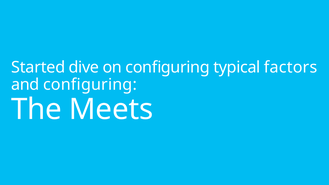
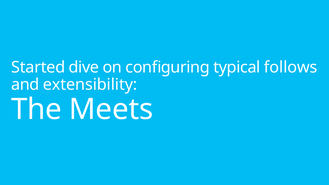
factors: factors -> follows
and configuring: configuring -> extensibility
